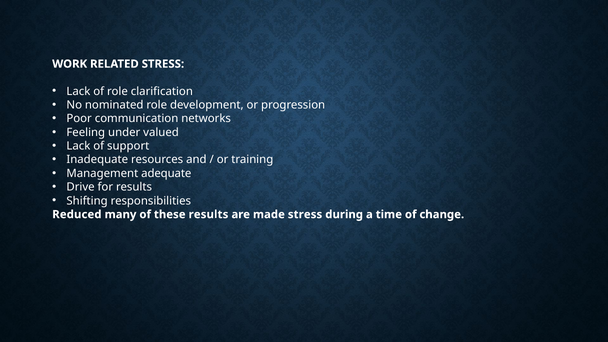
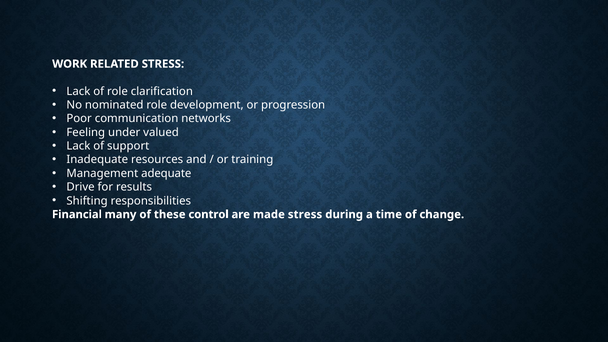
Reduced: Reduced -> Financial
these results: results -> control
